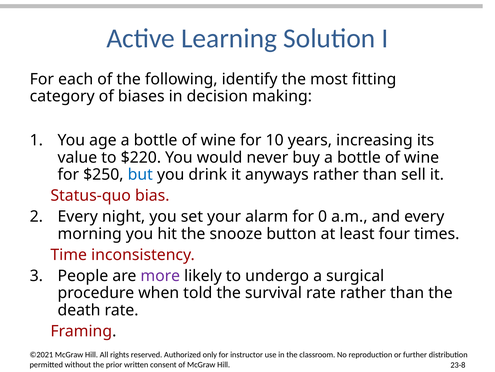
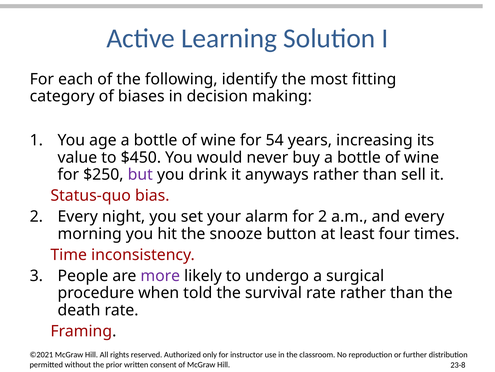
10: 10 -> 54
$220: $220 -> $450
but colour: blue -> purple
for 0: 0 -> 2
